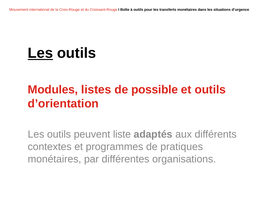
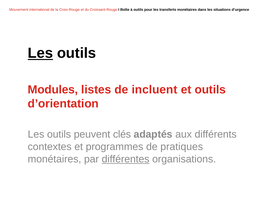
possible: possible -> incluent
liste: liste -> clés
différentes underline: none -> present
